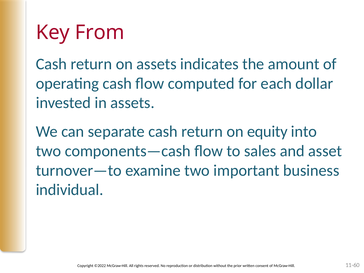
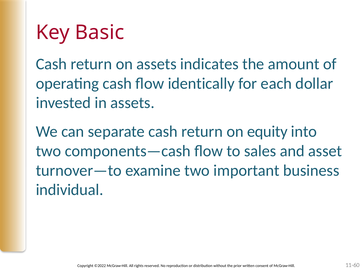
From: From -> Basic
computed: computed -> identically
